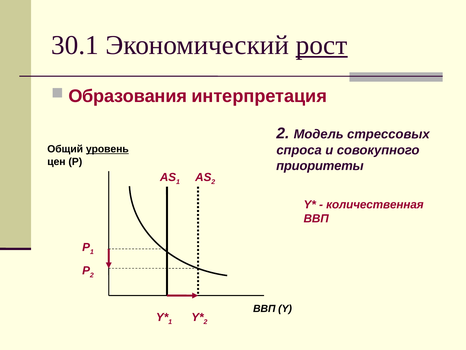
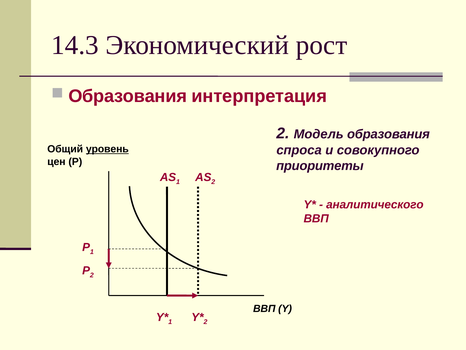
30.1: 30.1 -> 14.3
рост underline: present -> none
Модель стрессовых: стрессовых -> образования
количественная: количественная -> аналитического
